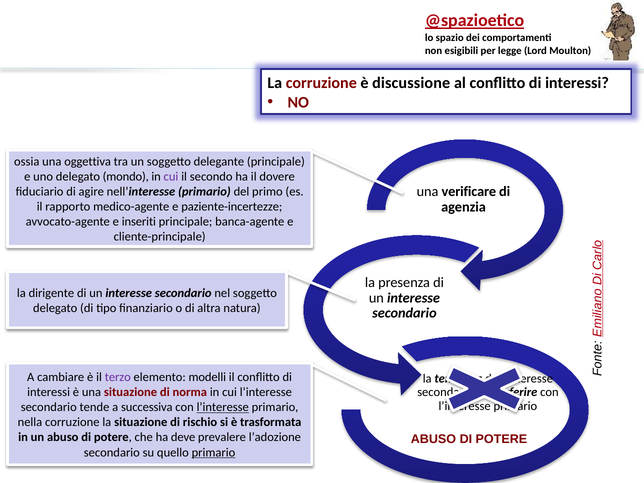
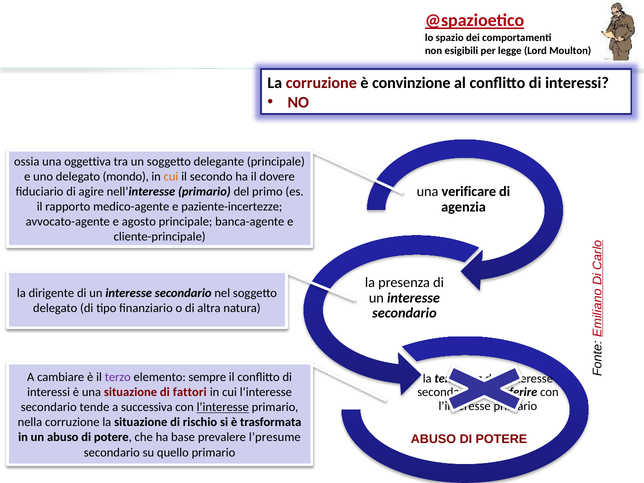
discussione: discussione -> convinzione
cui at (171, 177) colour: purple -> orange
inseriti: inseriti -> agosto
modelli: modelli -> sempre
norma: norma -> fattori
deve: deve -> base
l’adozione: l’adozione -> l’presume
primario at (213, 452) underline: present -> none
